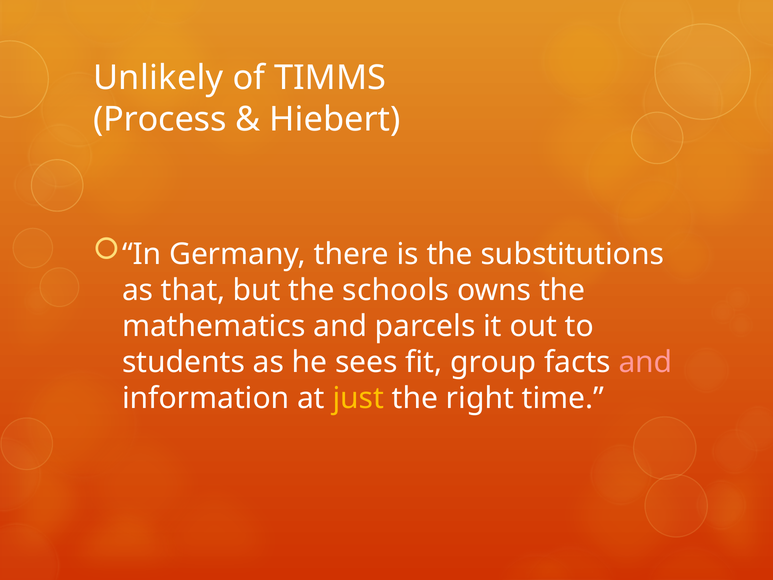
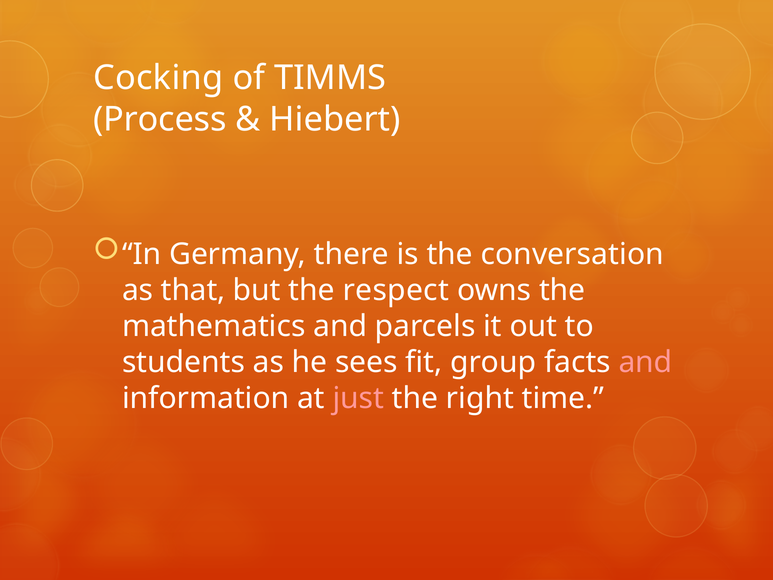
Unlikely: Unlikely -> Cocking
substitutions: substitutions -> conversation
schools: schools -> respect
just colour: yellow -> pink
